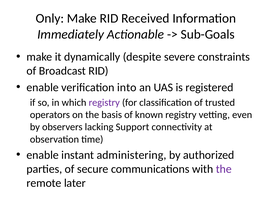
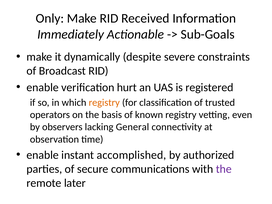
into: into -> hurt
registry at (104, 103) colour: purple -> orange
Support: Support -> General
administering: administering -> accomplished
